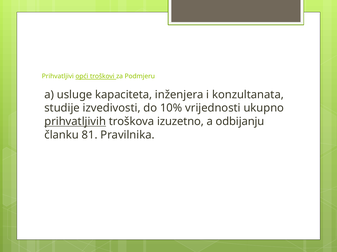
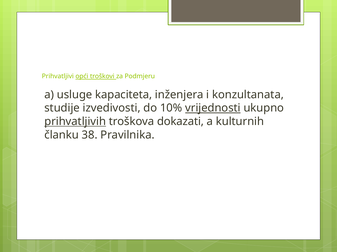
vrijednosti underline: none -> present
izuzetno: izuzetno -> dokazati
odbijanju: odbijanju -> kulturnih
81: 81 -> 38
